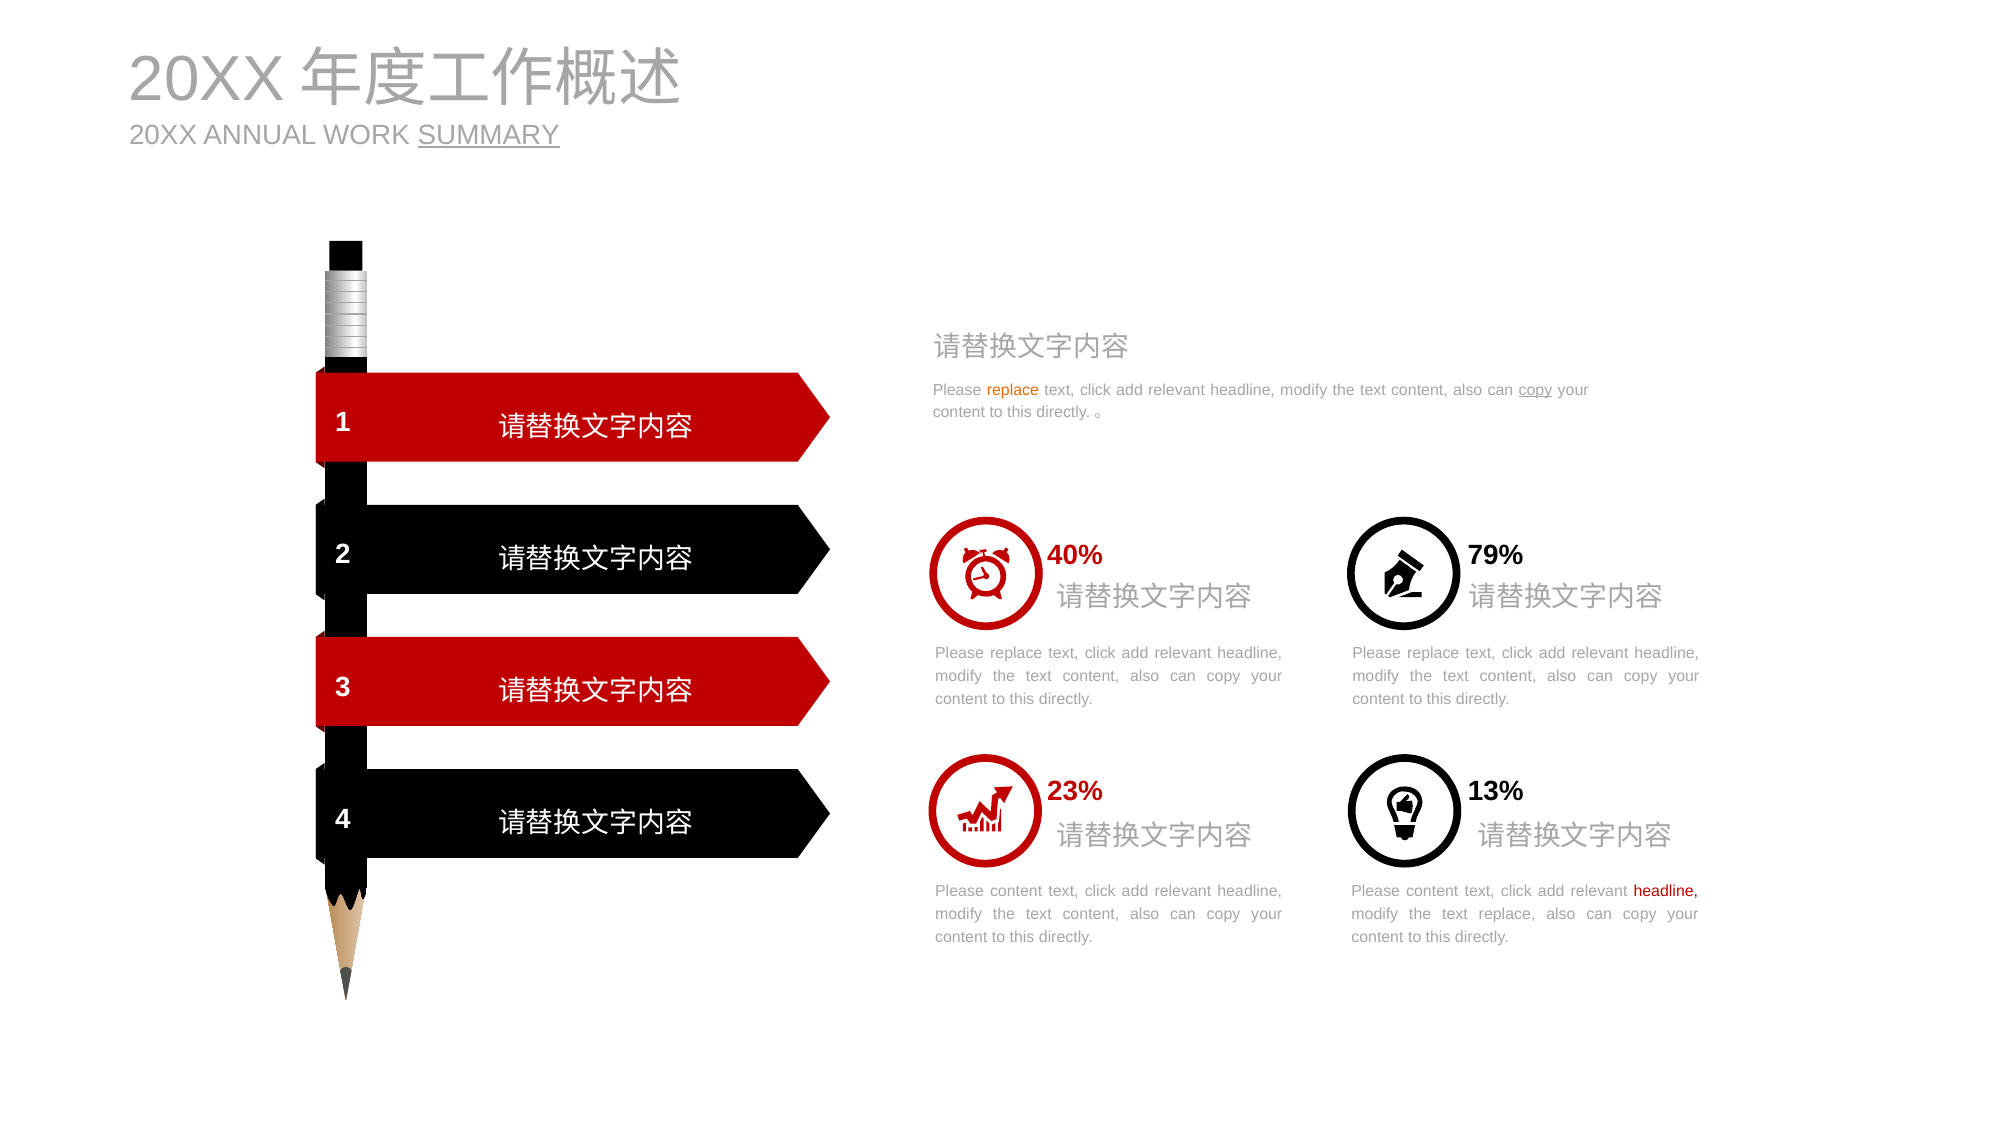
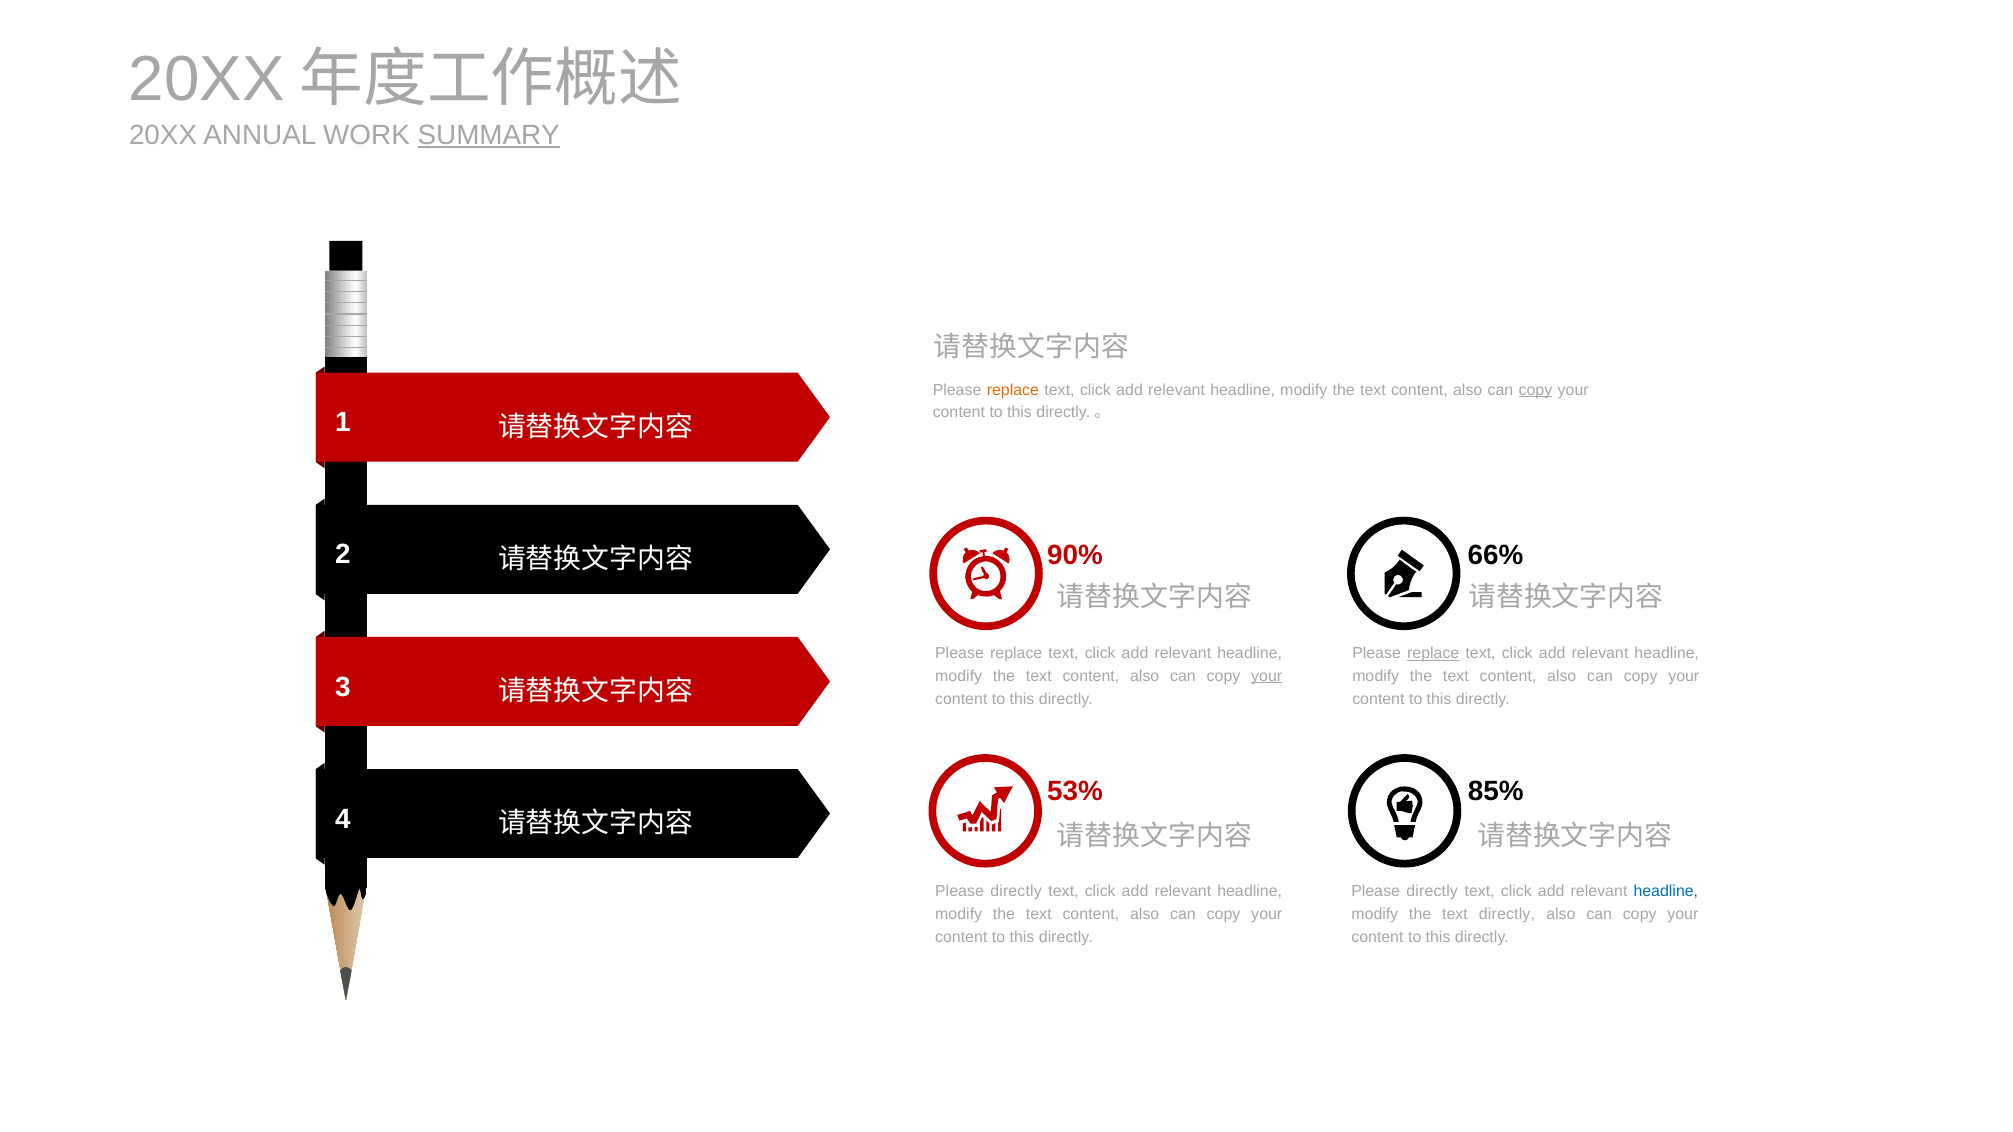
40%: 40% -> 90%
79%: 79% -> 66%
replace at (1433, 653) underline: none -> present
your at (1267, 676) underline: none -> present
23%: 23% -> 53%
13%: 13% -> 85%
content at (1016, 892): content -> directly
content at (1432, 892): content -> directly
headline at (1666, 892) colour: red -> blue
text replace: replace -> directly
